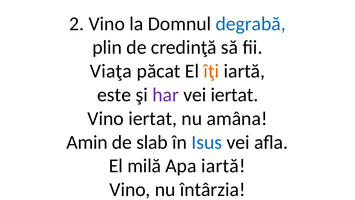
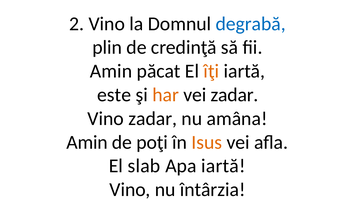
Viaţa at (111, 71): Viaţa -> Amin
har colour: purple -> orange
vei iertat: iertat -> zadar
Vino iertat: iertat -> zadar
slab: slab -> poţi
Isus colour: blue -> orange
milă: milă -> slab
